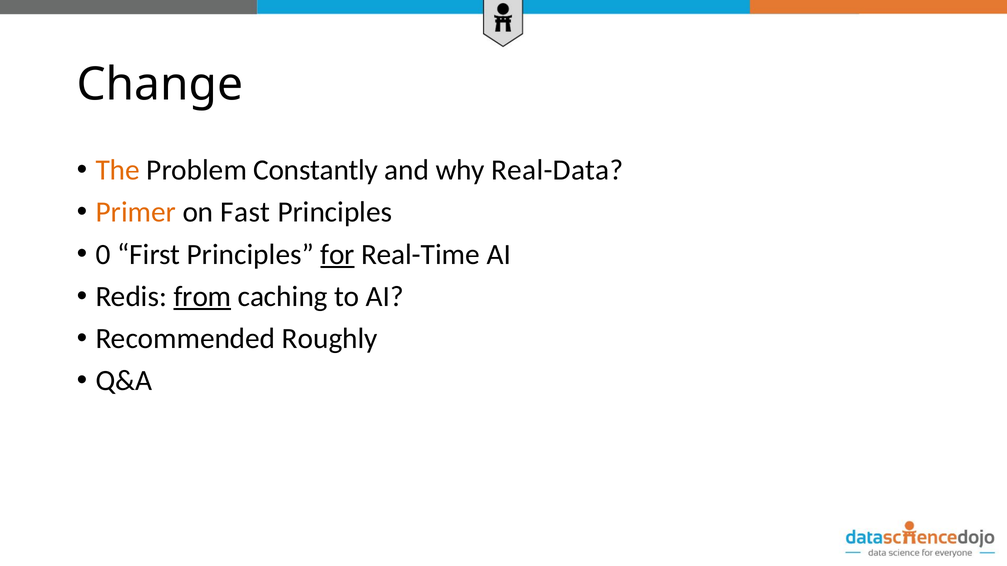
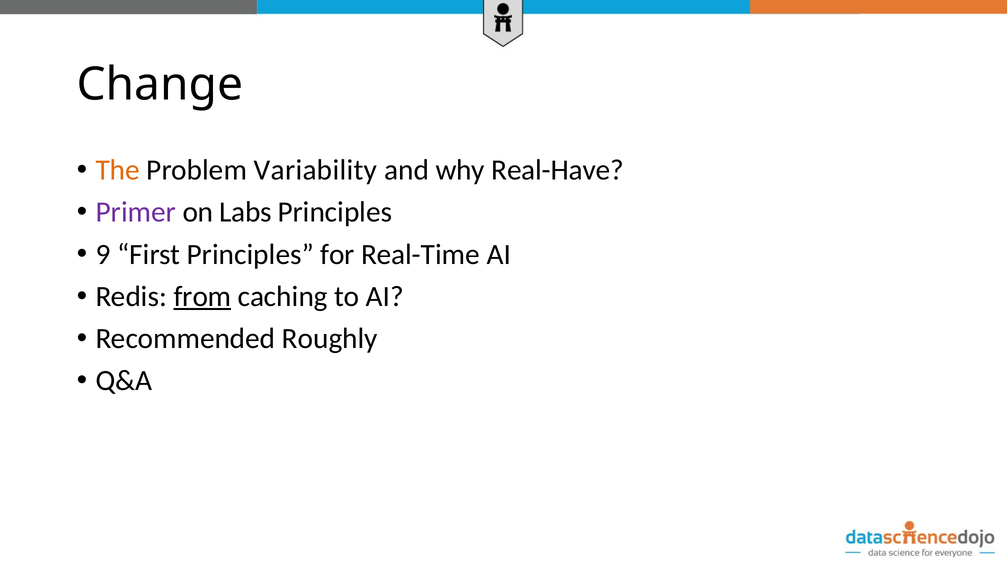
Constantly: Constantly -> Variability
Real-Data: Real-Data -> Real-Have
Primer colour: orange -> purple
Fast: Fast -> Labs
0: 0 -> 9
for underline: present -> none
